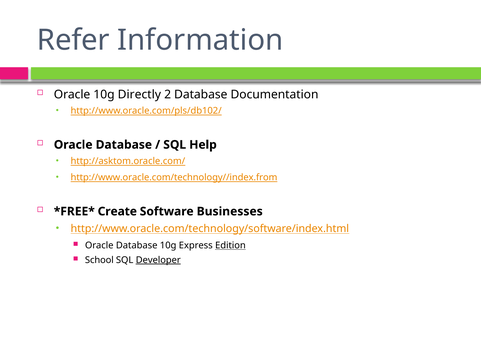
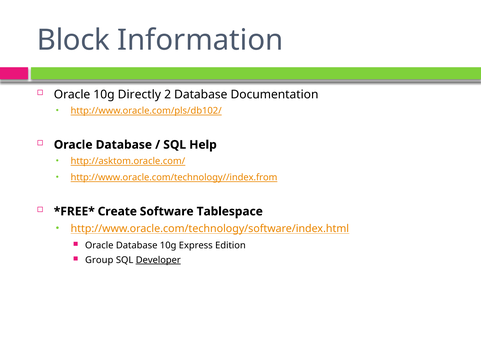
Refer: Refer -> Block
Businesses: Businesses -> Tablespace
Edition underline: present -> none
School: School -> Group
